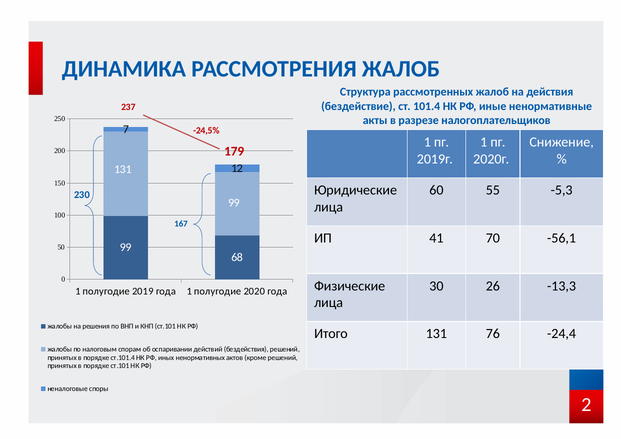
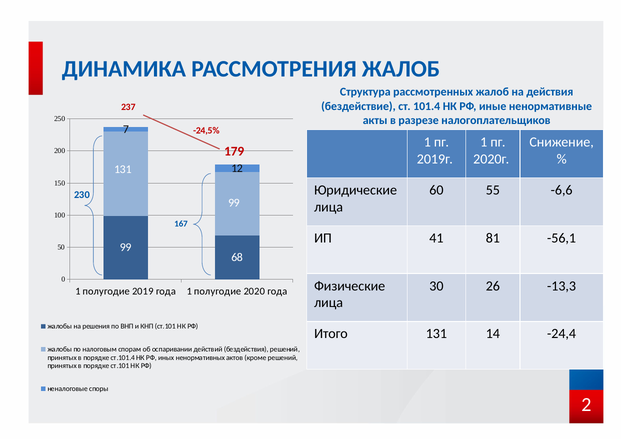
-5,3: -5,3 -> -6,6
70: 70 -> 81
76: 76 -> 14
